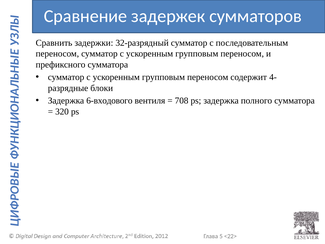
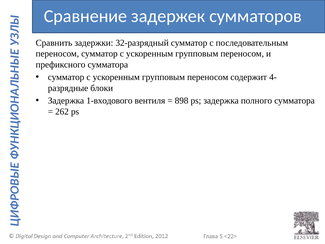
6-входового: 6-входового -> 1-входового
708: 708 -> 898
320: 320 -> 262
